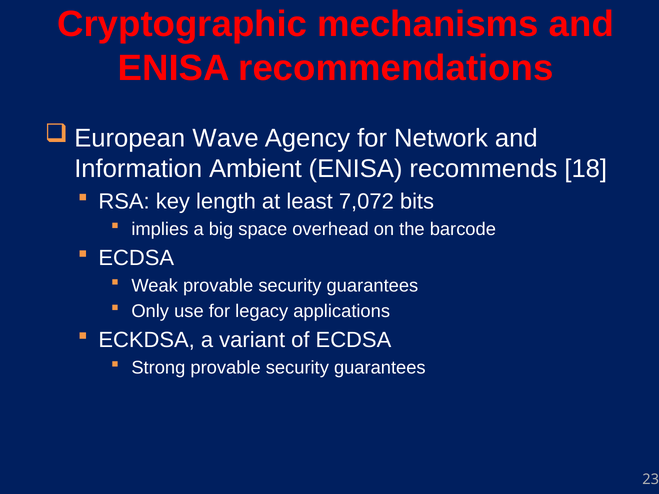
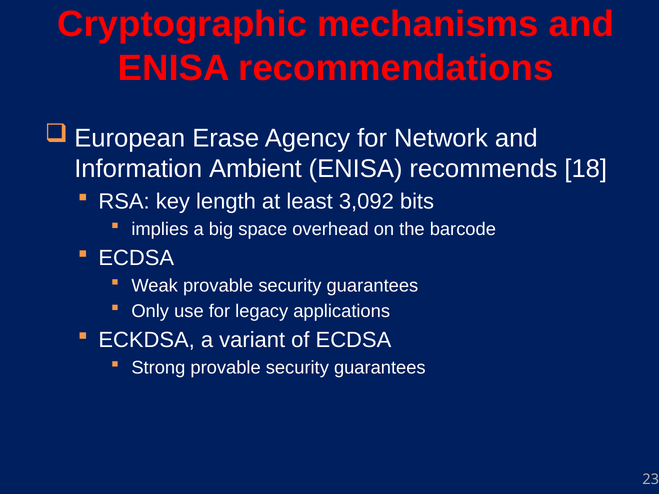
Wave: Wave -> Erase
7,072: 7,072 -> 3,092
